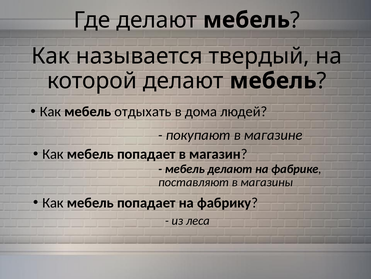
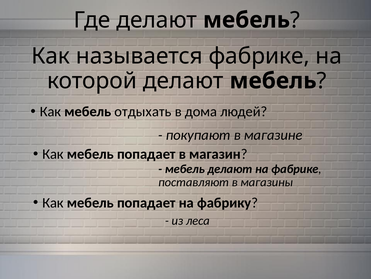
называется твердый: твердый -> фабрике
